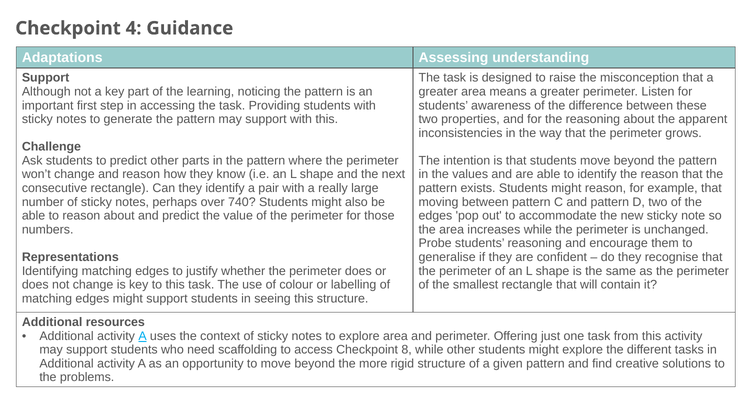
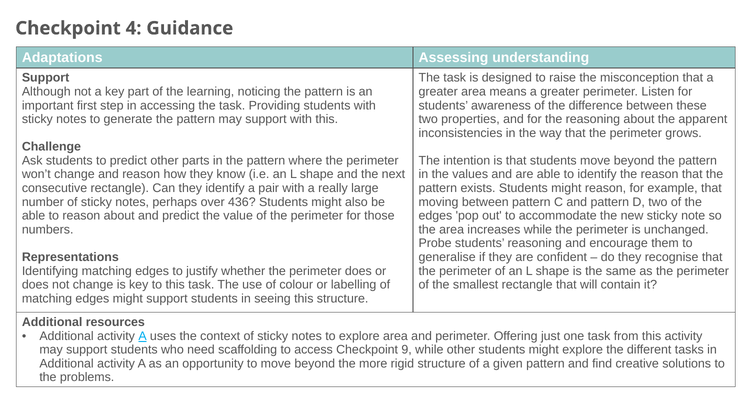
740: 740 -> 436
8: 8 -> 9
